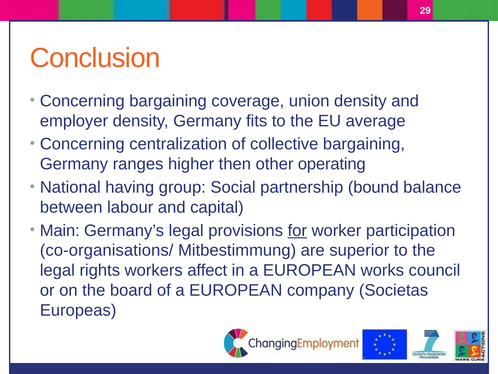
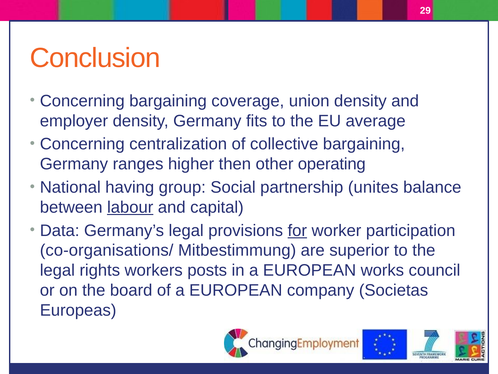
bound: bound -> unites
labour underline: none -> present
Main: Main -> Data
affect: affect -> posts
